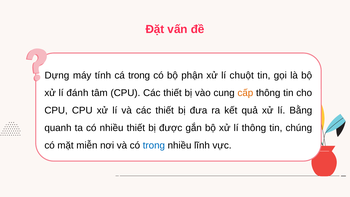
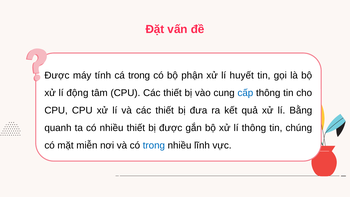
Dựng at (57, 75): Dựng -> Được
chuột: chuột -> huyết
đánh: đánh -> động
cấp colour: orange -> blue
